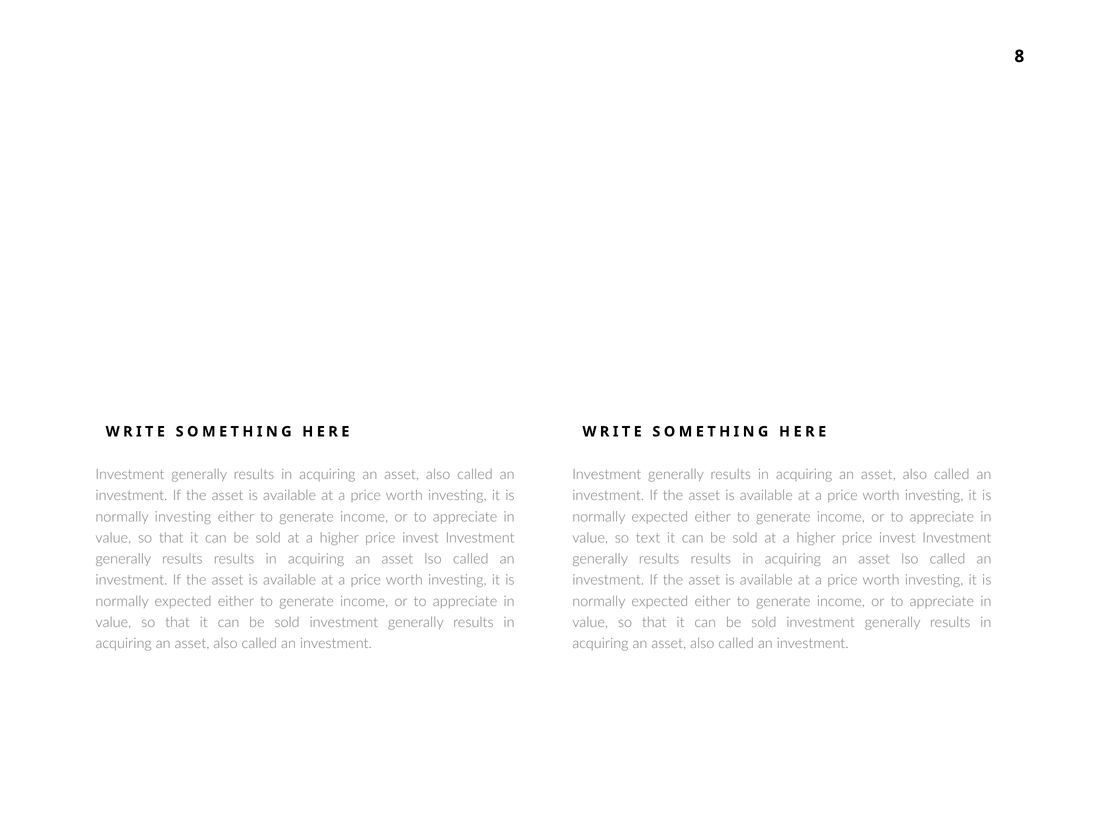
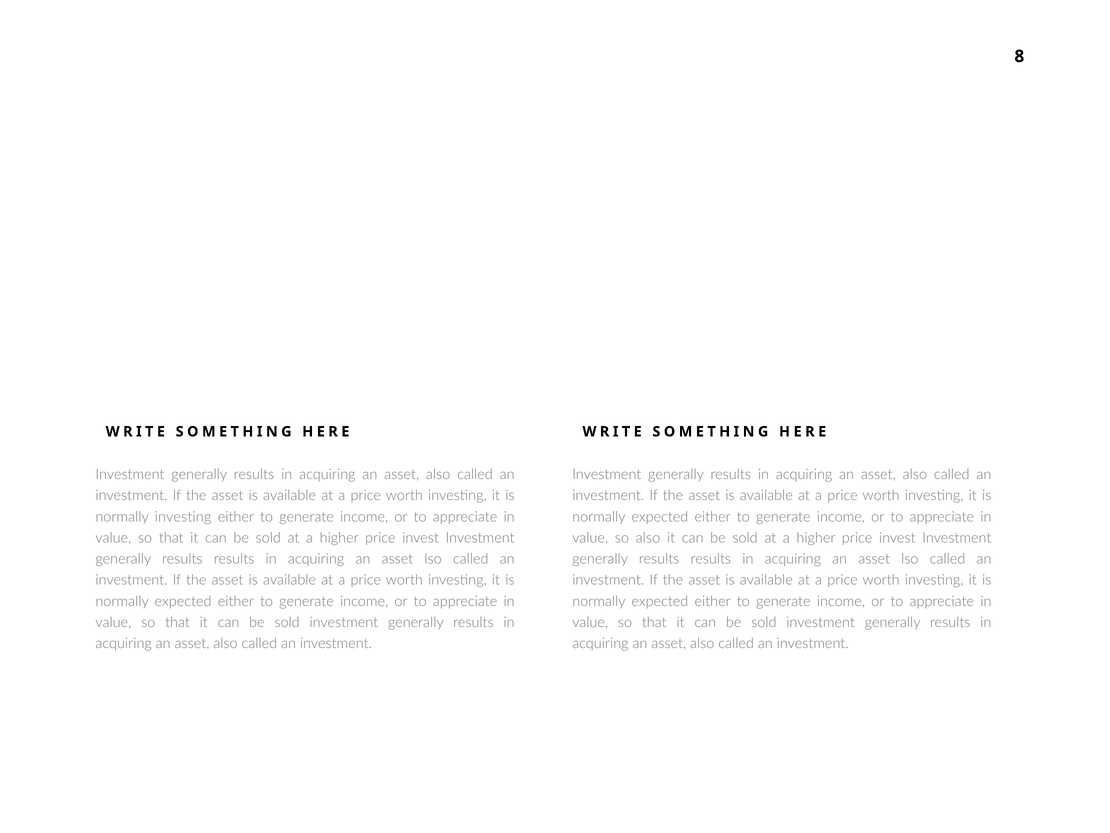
so text: text -> also
